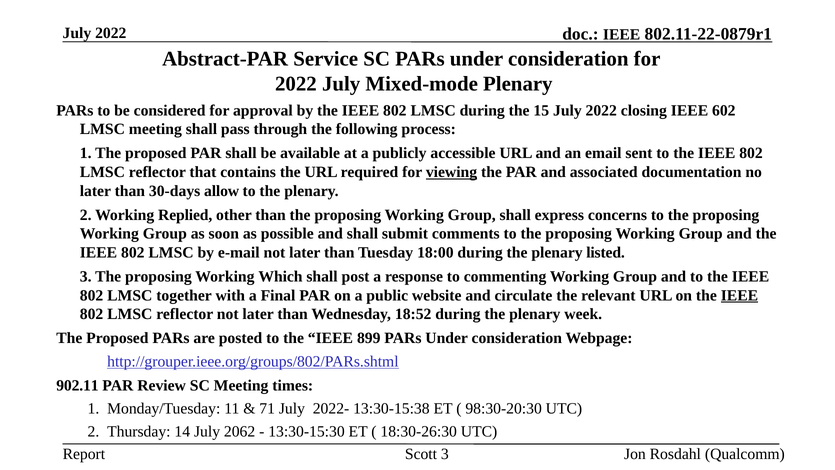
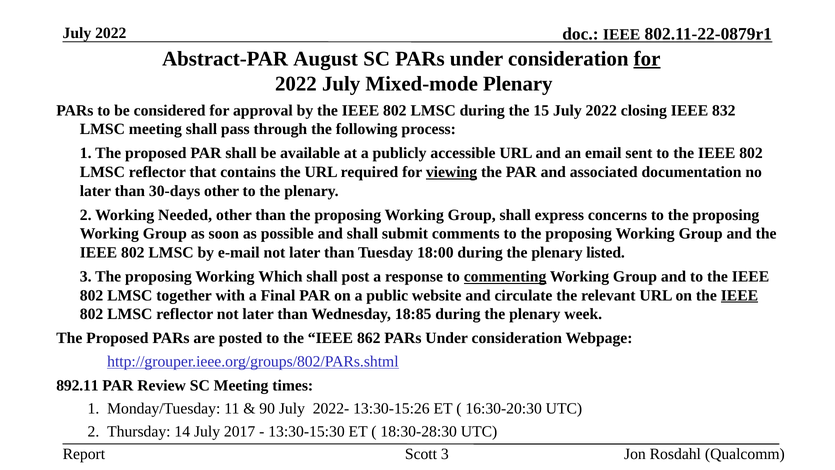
Service: Service -> August
for at (647, 59) underline: none -> present
602: 602 -> 832
30-days allow: allow -> other
Replied: Replied -> Needed
commenting underline: none -> present
18:52: 18:52 -> 18:85
899: 899 -> 862
902.11: 902.11 -> 892.11
71: 71 -> 90
13:30-15:38: 13:30-15:38 -> 13:30-15:26
98:30-20:30: 98:30-20:30 -> 16:30-20:30
2062: 2062 -> 2017
18:30-26:30: 18:30-26:30 -> 18:30-28:30
